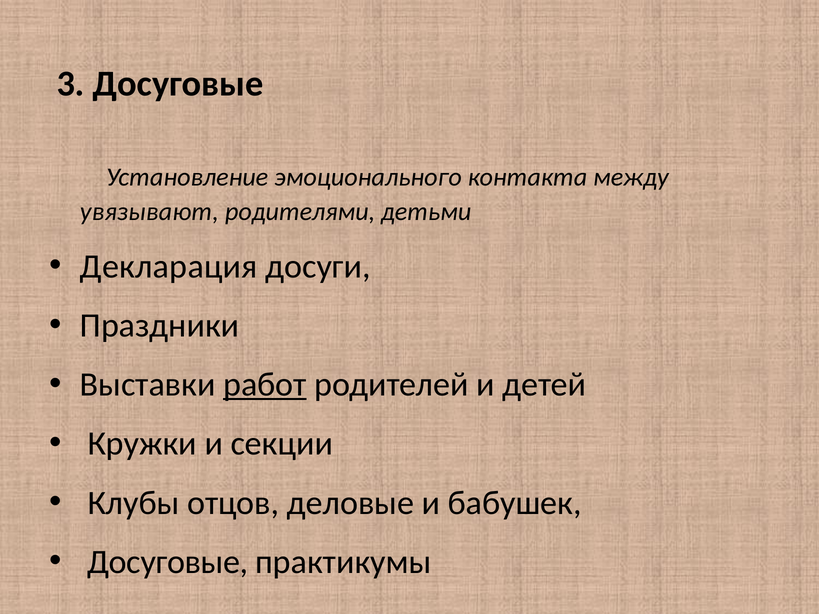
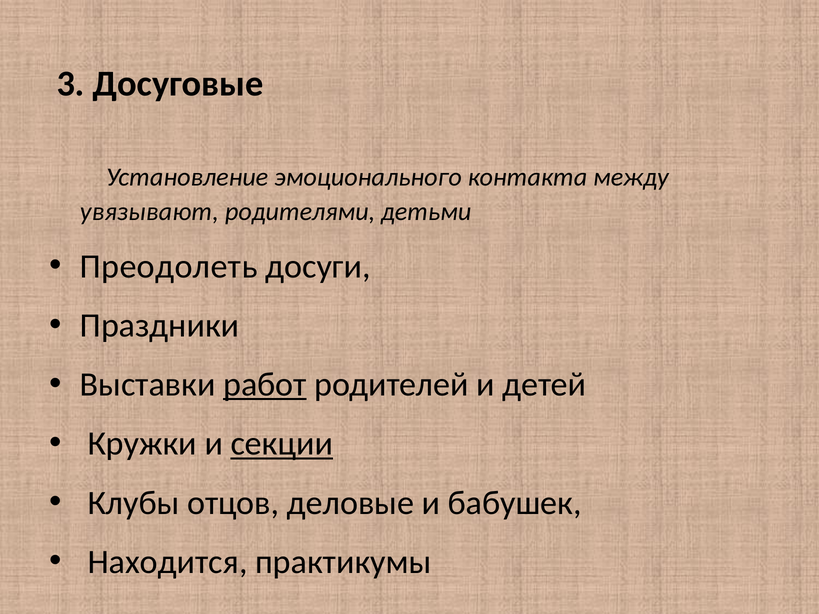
Декларация: Декларация -> Преодолеть
секции underline: none -> present
Досуговые at (168, 562): Досуговые -> Находится
